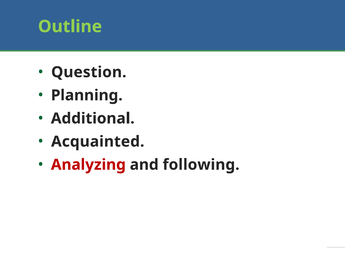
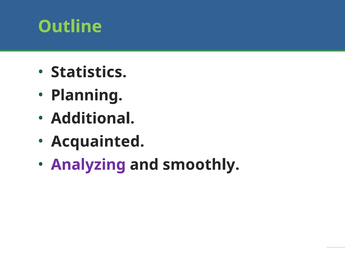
Question: Question -> Statistics
Analyzing colour: red -> purple
following: following -> smoothly
